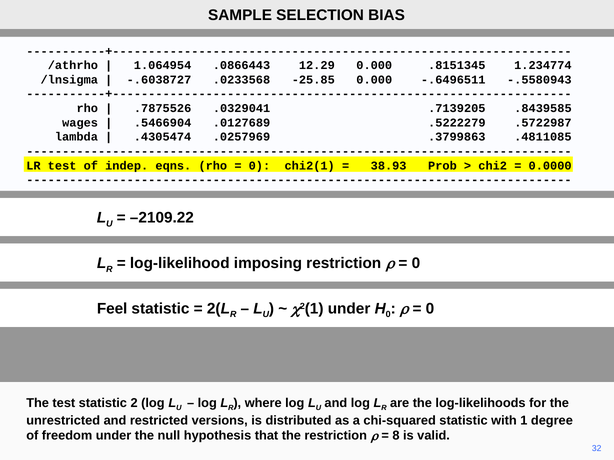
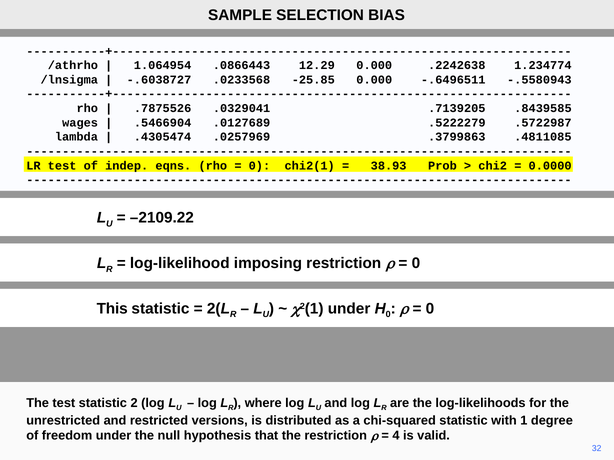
.8151345: .8151345 -> .2242638
Feel: Feel -> This
8: 8 -> 4
